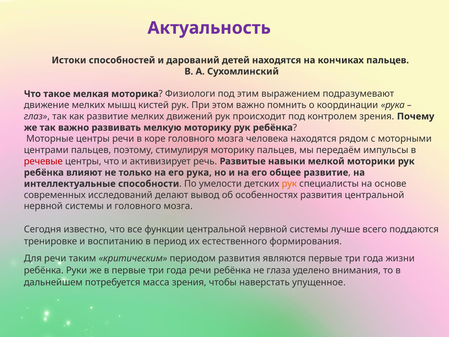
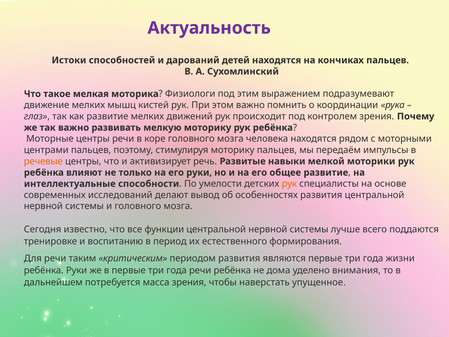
речевые colour: red -> orange
его рука: рука -> руки
глаза: глаза -> дома
